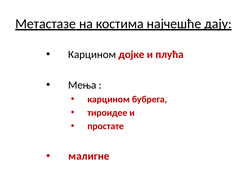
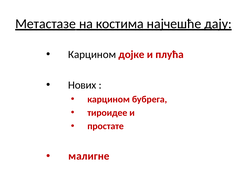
Мења: Мења -> Нових
